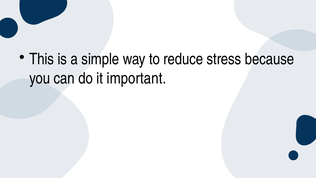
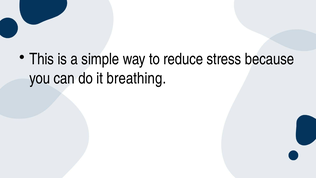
important: important -> breathing
